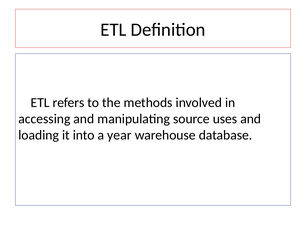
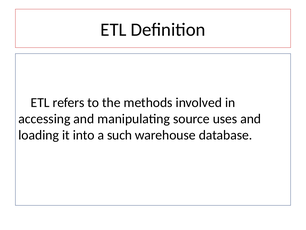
year: year -> such
